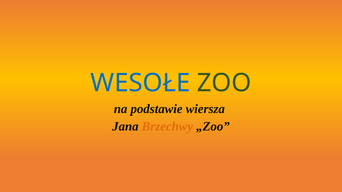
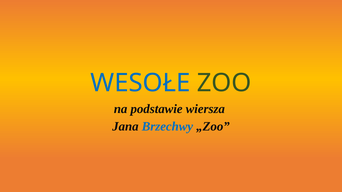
Brzechwy colour: orange -> blue
